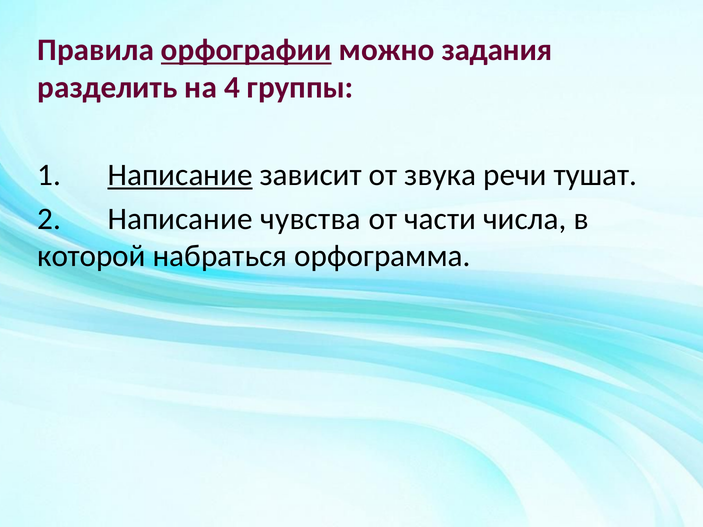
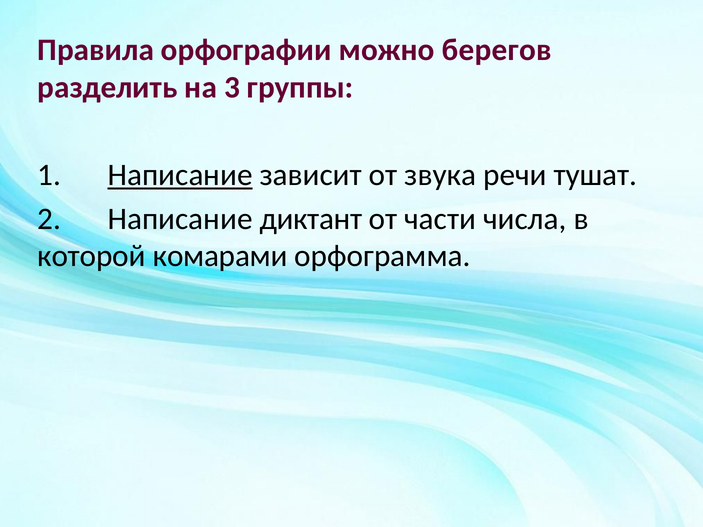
орфографии underline: present -> none
задания: задания -> берегов
4: 4 -> 3
чувства: чувства -> диктант
набраться: набраться -> комарами
